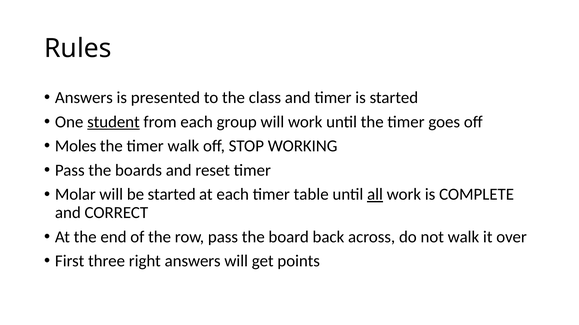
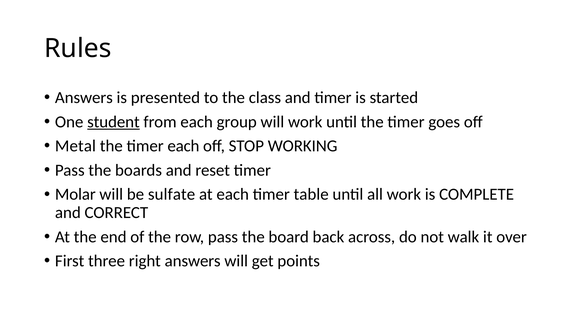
Moles: Moles -> Metal
timer walk: walk -> each
be started: started -> sulfate
all underline: present -> none
